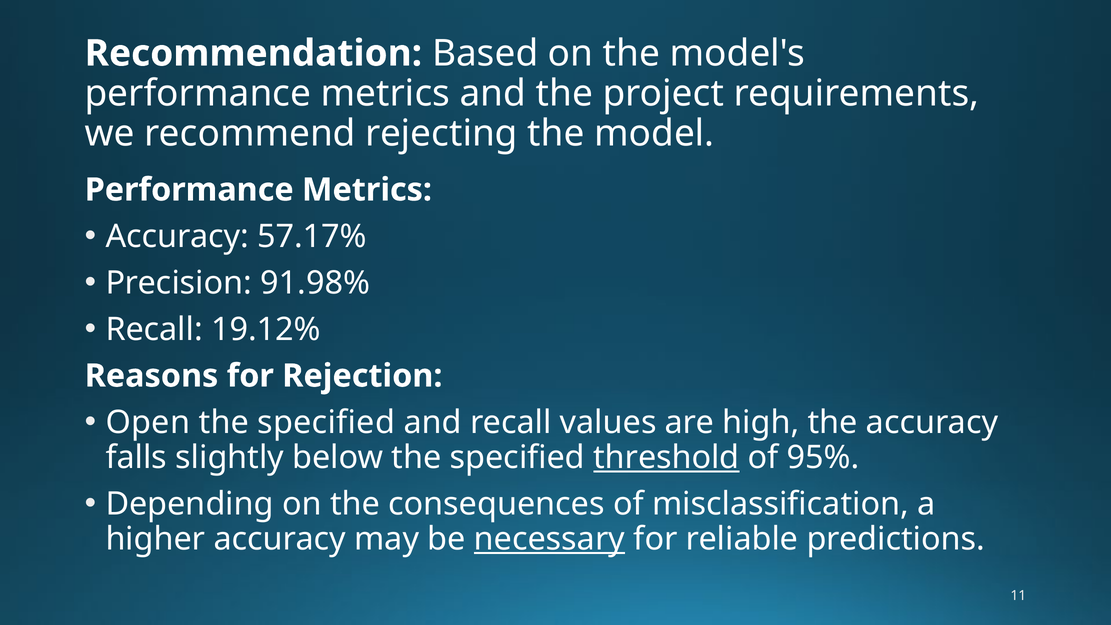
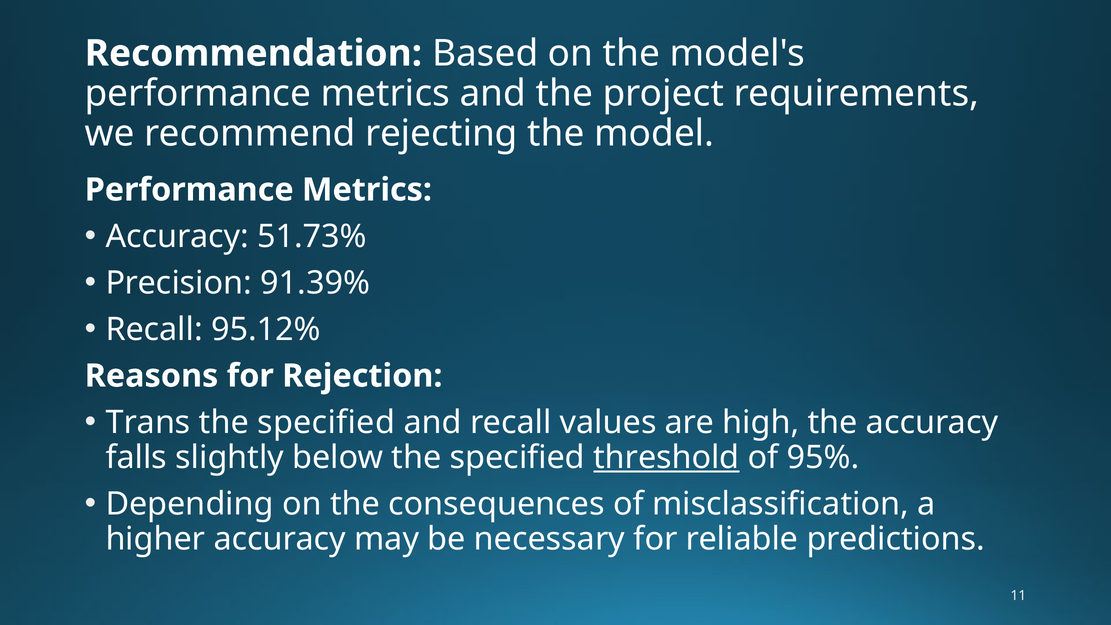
57.17%: 57.17% -> 51.73%
91.98%: 91.98% -> 91.39%
19.12%: 19.12% -> 95.12%
Open: Open -> Trans
necessary underline: present -> none
